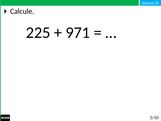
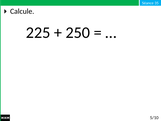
971: 971 -> 250
